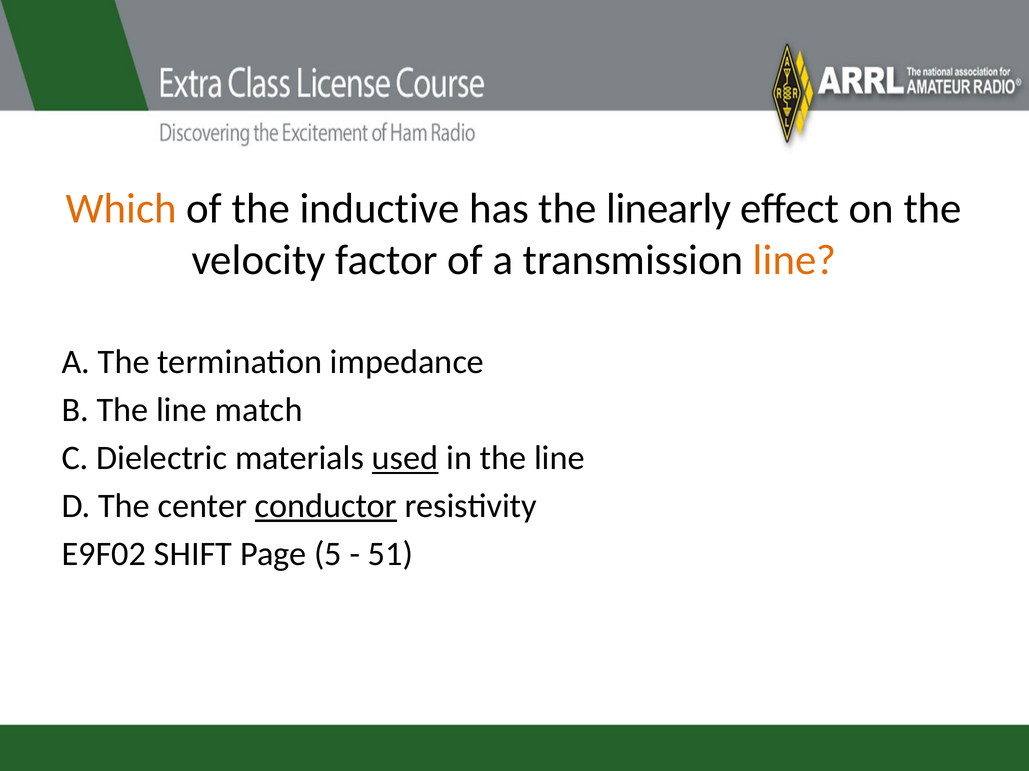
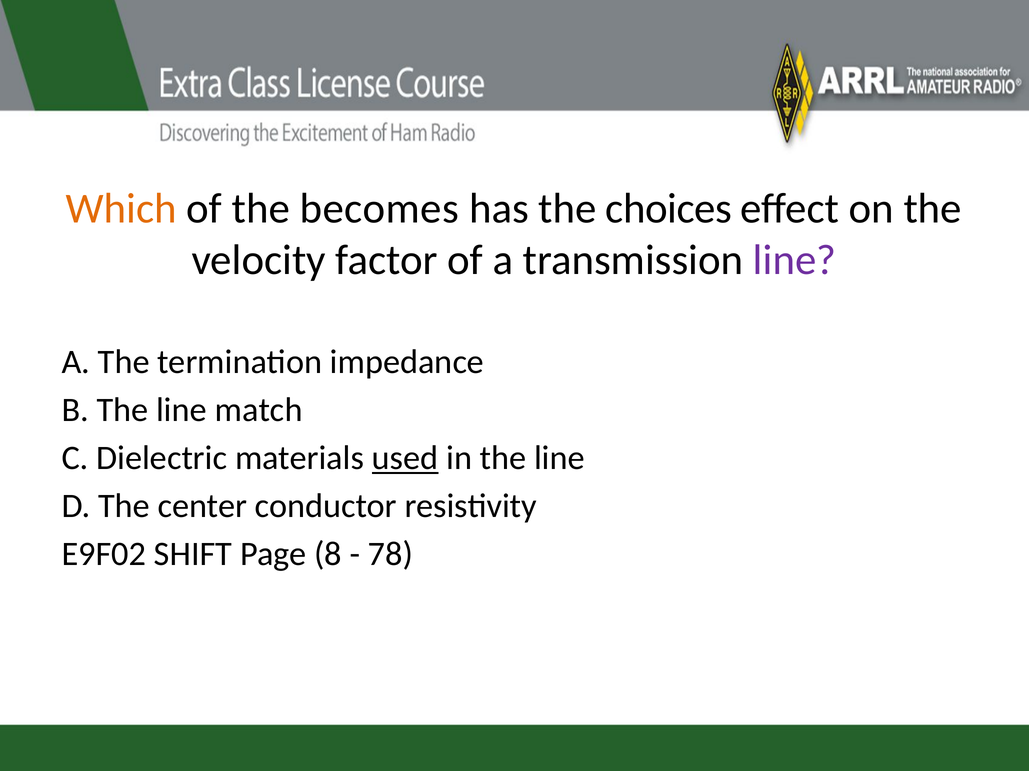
inductive: inductive -> becomes
linearly: linearly -> choices
line at (795, 260) colour: orange -> purple
conductor underline: present -> none
5: 5 -> 8
51: 51 -> 78
